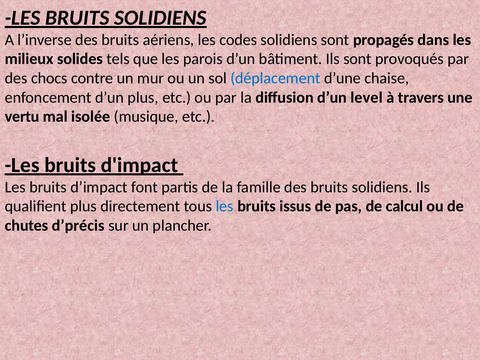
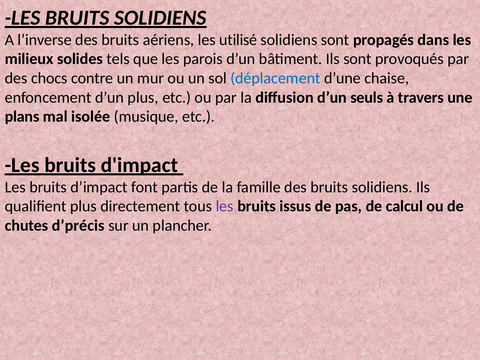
codes: codes -> utilisé
level: level -> seuls
vertu: vertu -> plans
les at (225, 206) colour: blue -> purple
